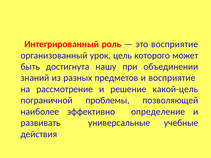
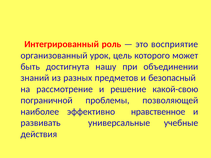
и восприятие: восприятие -> безопасный
какой-цель: какой-цель -> какой-свою
определение: определение -> нравственное
